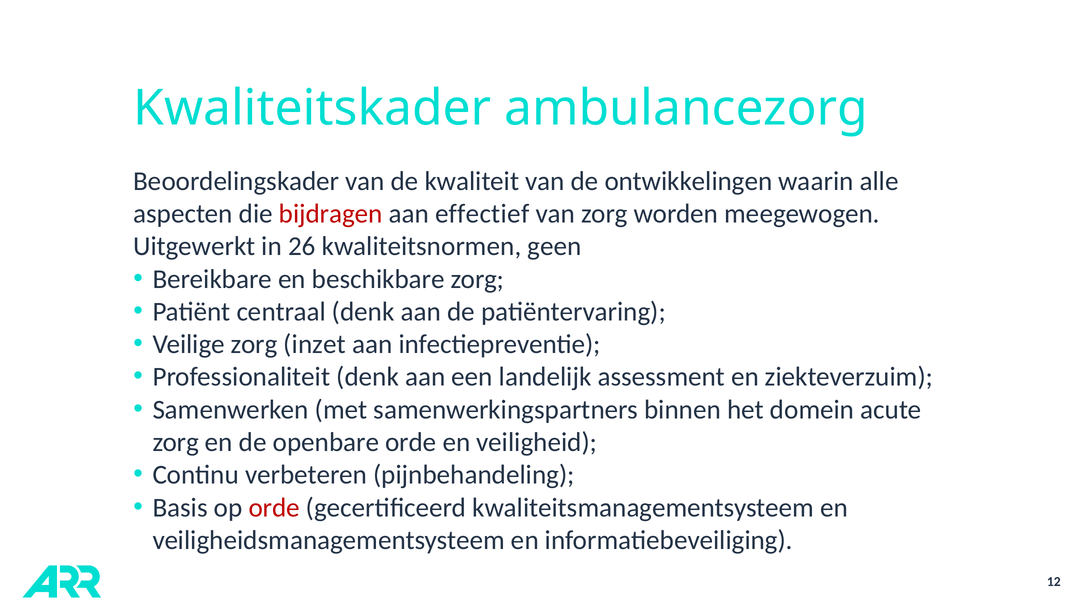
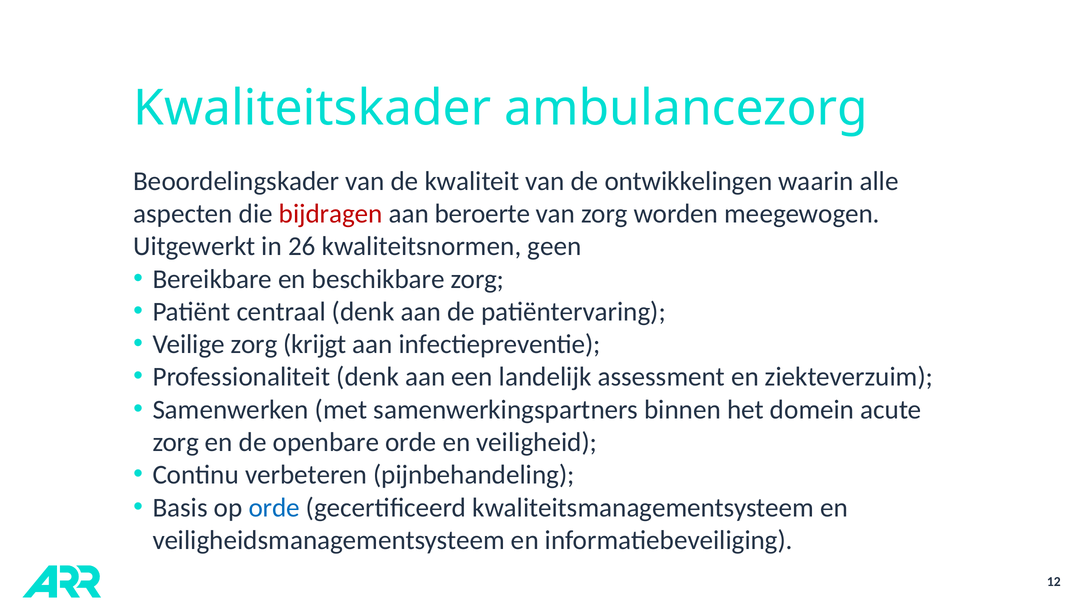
effectief: effectief -> beroerte
inzet: inzet -> krijgt
orde at (274, 507) colour: red -> blue
